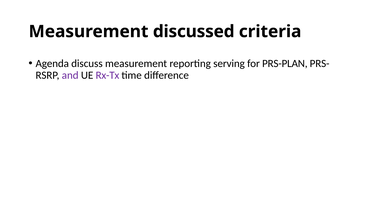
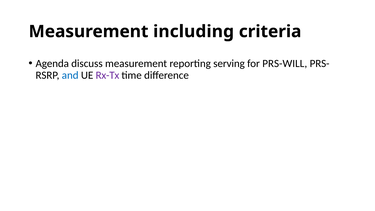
discussed: discussed -> including
PRS-PLAN: PRS-PLAN -> PRS-WILL
and colour: purple -> blue
